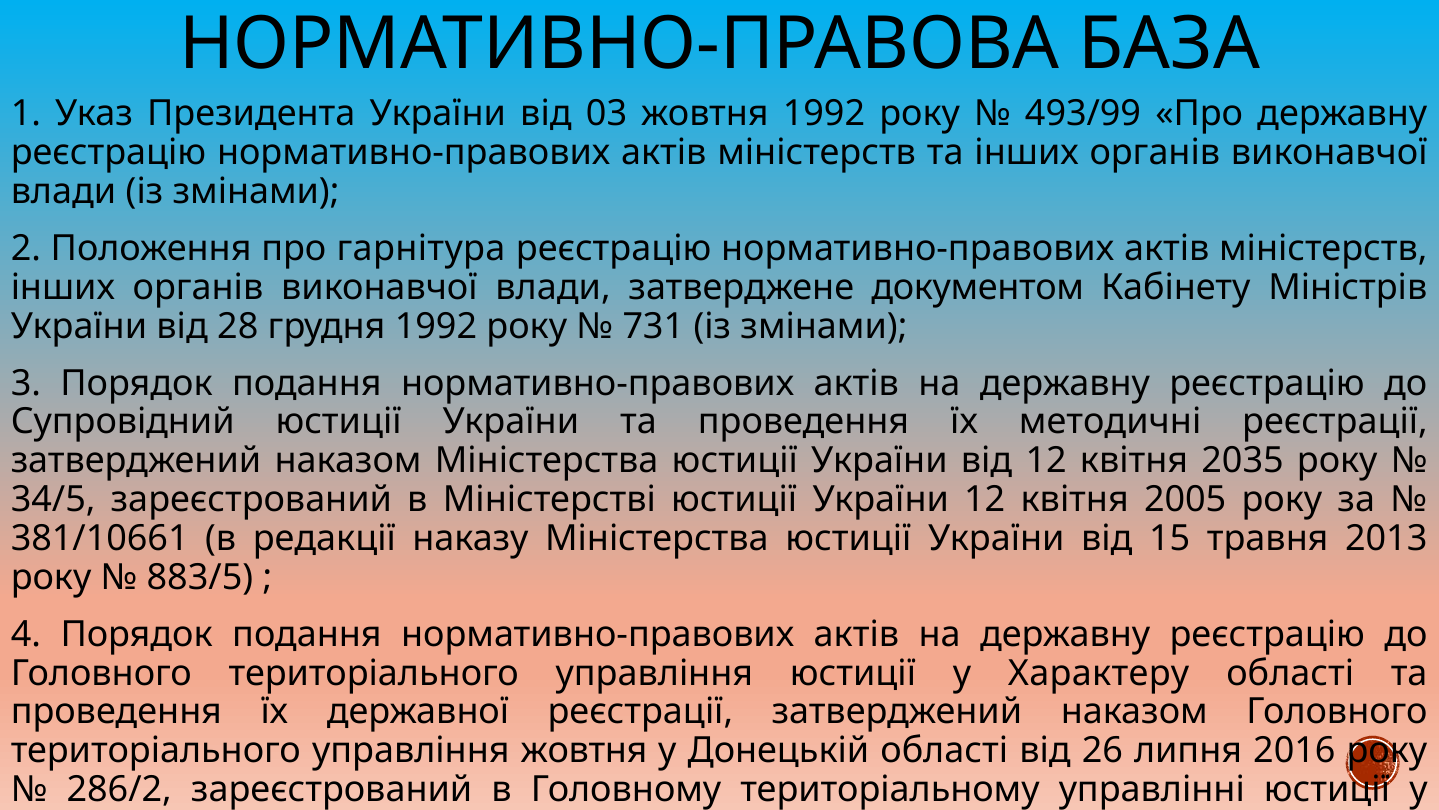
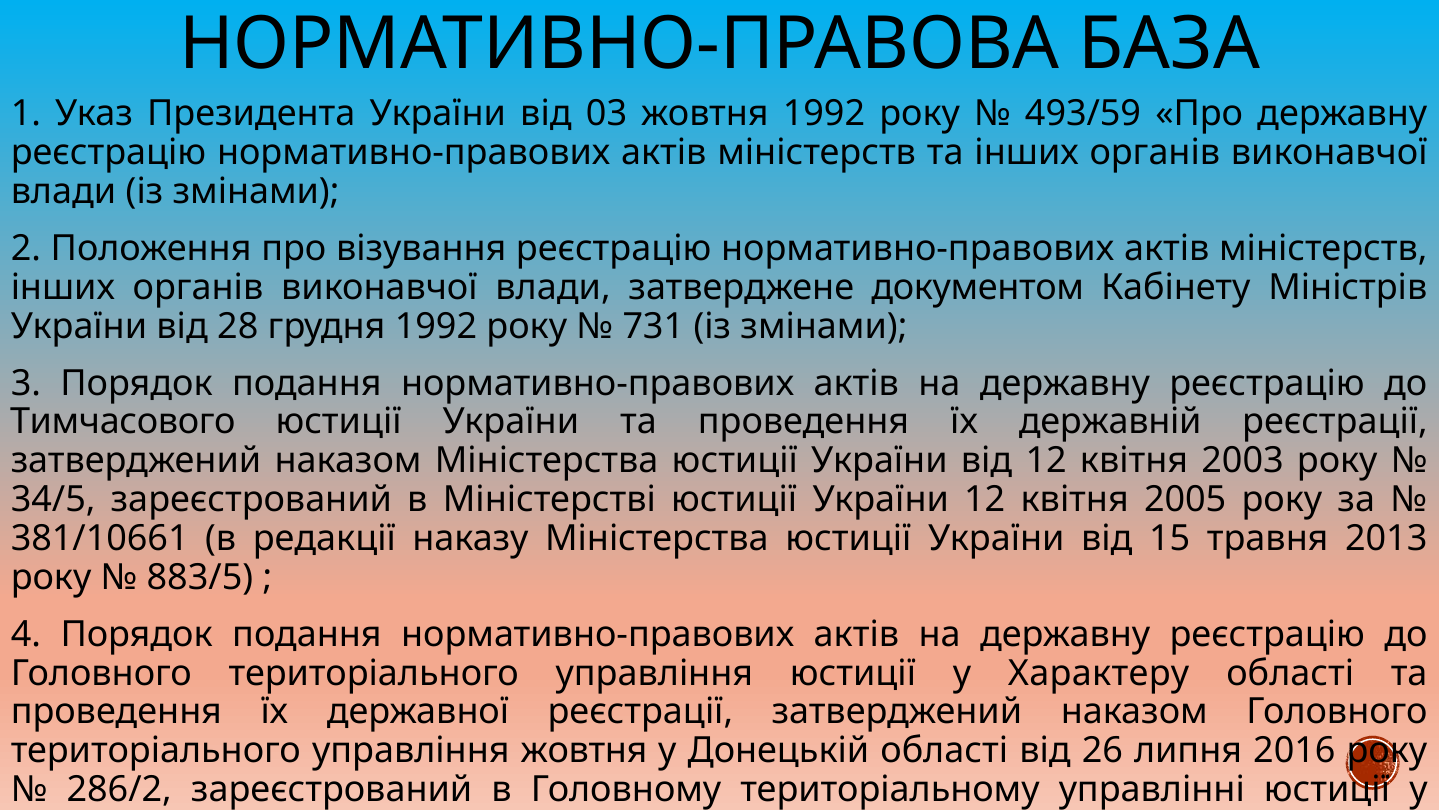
493/99: 493/99 -> 493/59
гарнітура: гарнітура -> візування
Супровідний: Супровідний -> Тимчасового
методичні: методичні -> державній
2035: 2035 -> 2003
